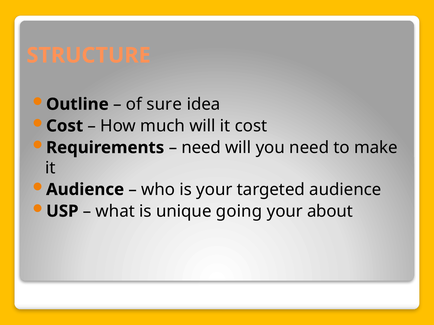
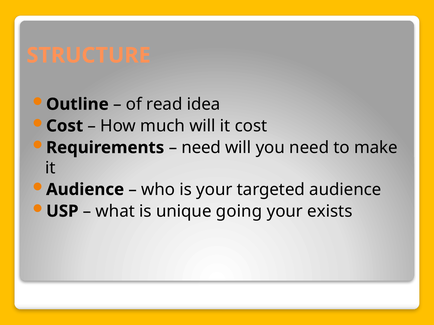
sure: sure -> read
about: about -> exists
